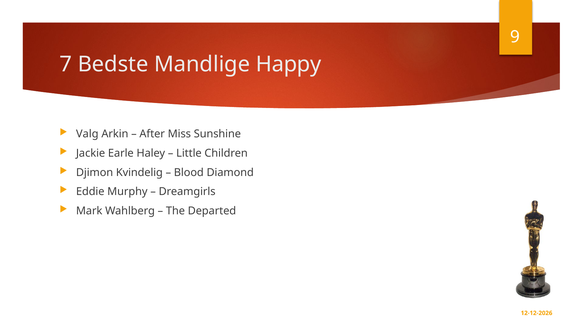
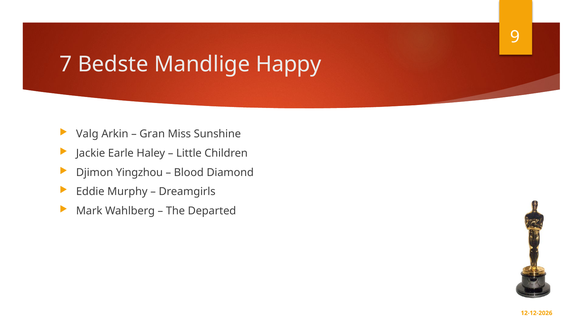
After: After -> Gran
Kvindelig: Kvindelig -> Yingzhou
